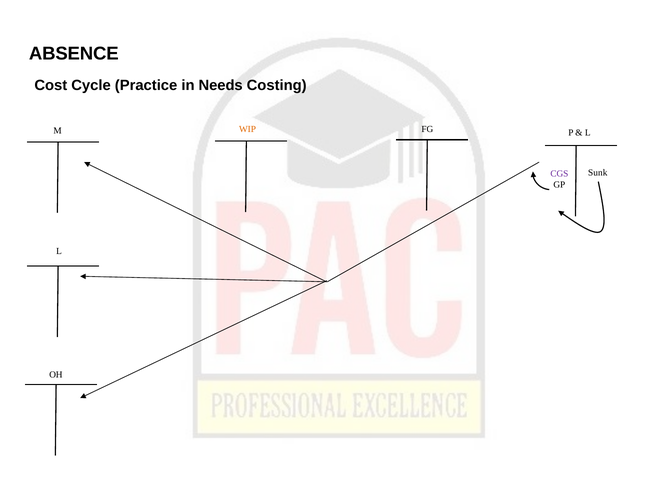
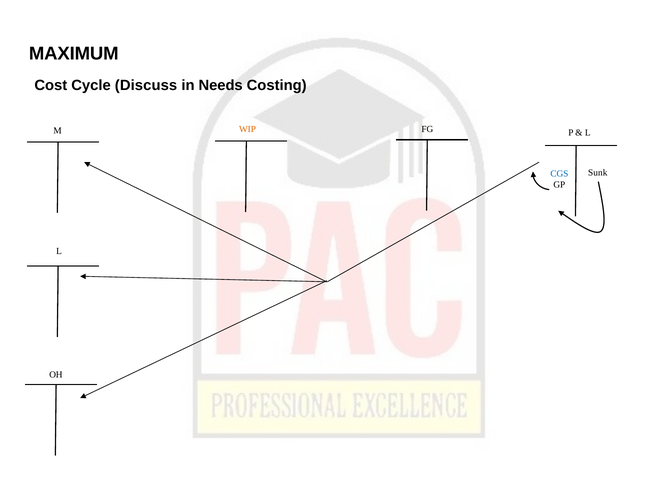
ABSENCE: ABSENCE -> MAXIMUM
Practice: Practice -> Discuss
CGS colour: purple -> blue
